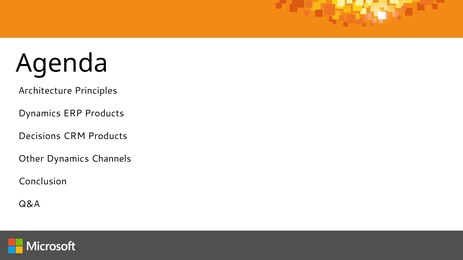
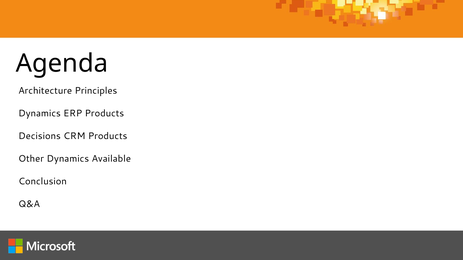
Channels: Channels -> Available
